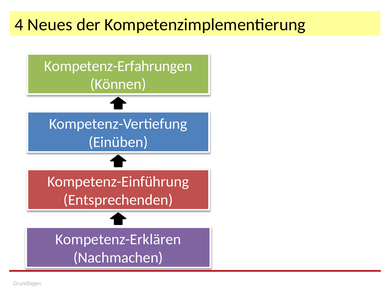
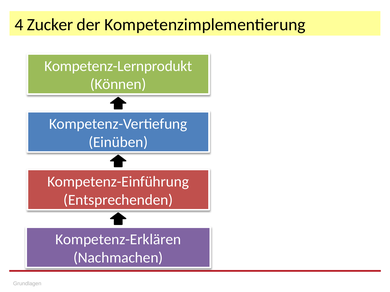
Neues: Neues -> Zucker
Kompetenz-Erfahrungen: Kompetenz-Erfahrungen -> Kompetenz-Lernprodukt
